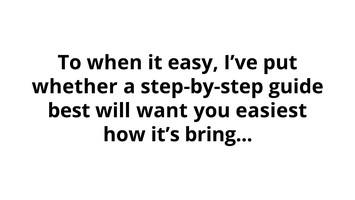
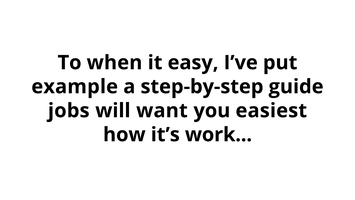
whether: whether -> example
best: best -> jobs
bring: bring -> work
